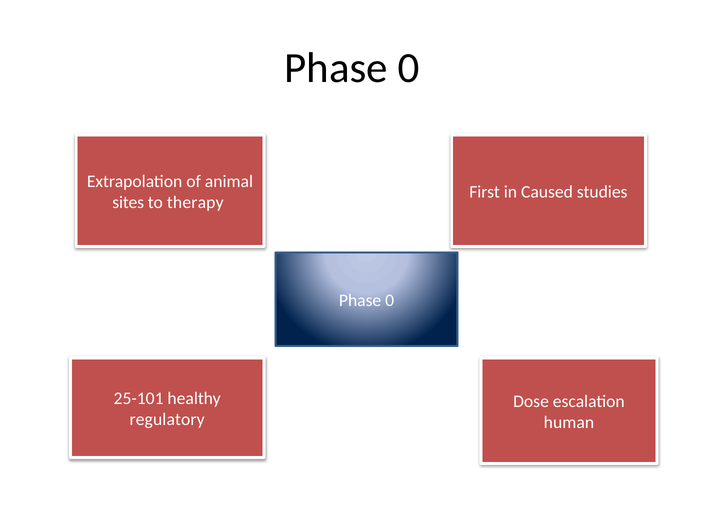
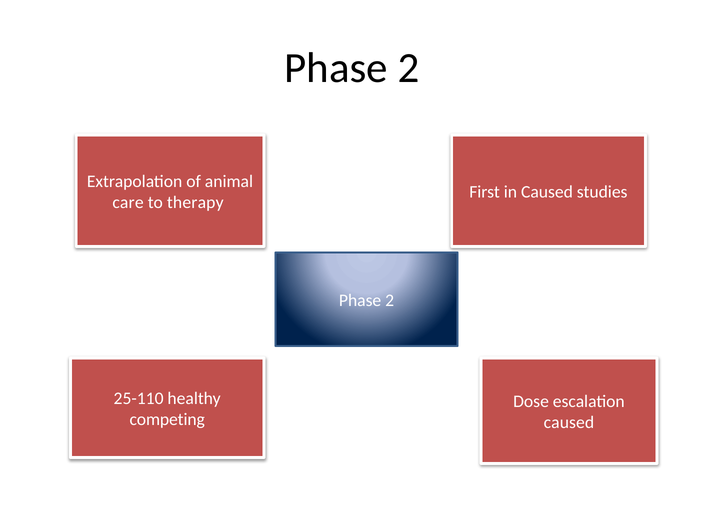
0 at (408, 68): 0 -> 2
sites: sites -> care
0 at (390, 300): 0 -> 2
25-101: 25-101 -> 25-110
regulatory: regulatory -> competing
human at (569, 422): human -> caused
